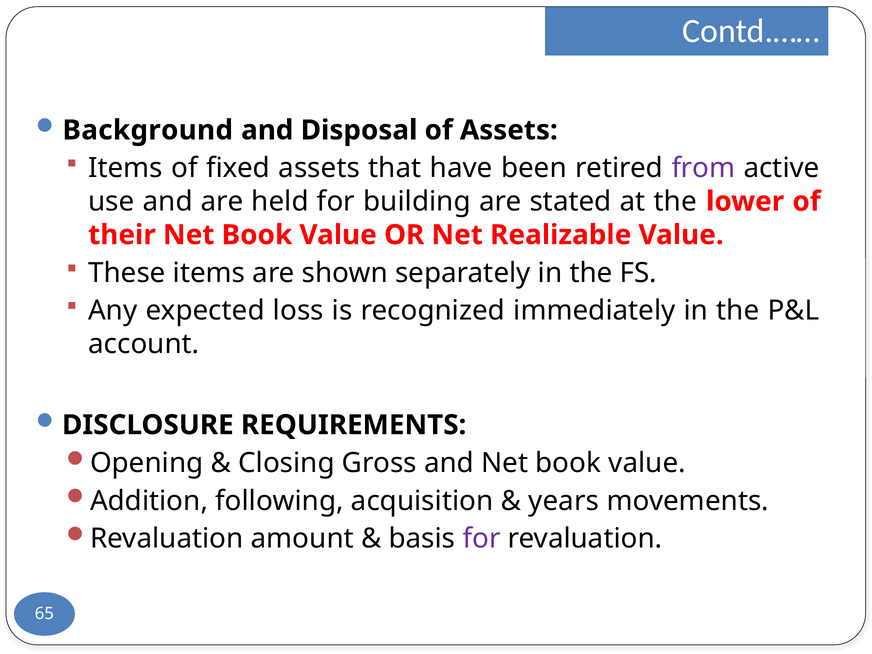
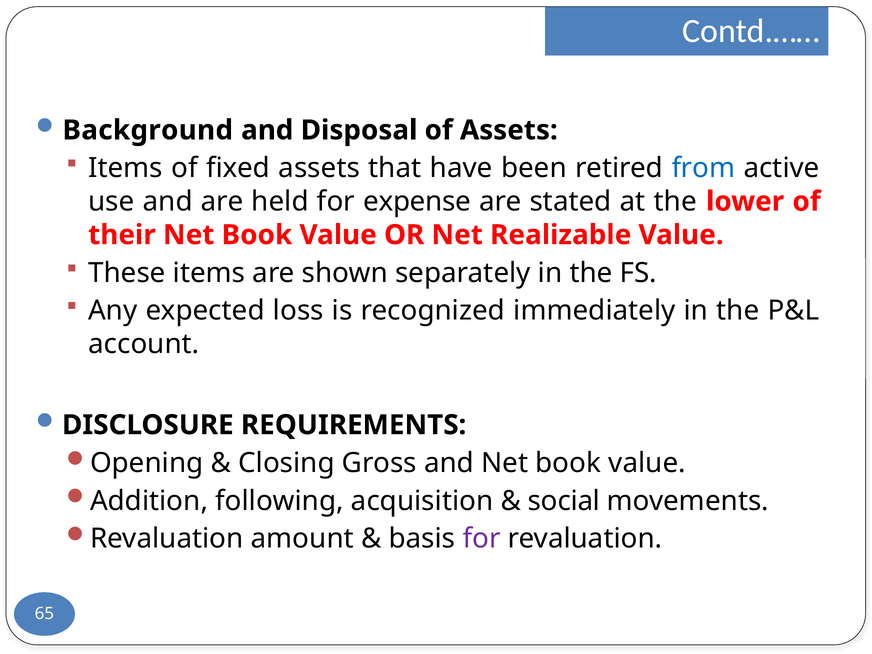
from colour: purple -> blue
building: building -> expense
years: years -> social
